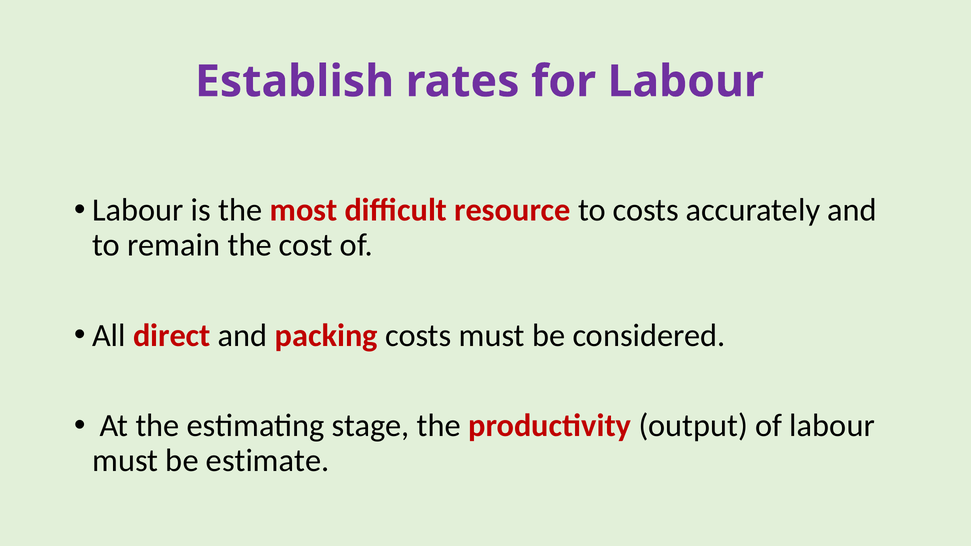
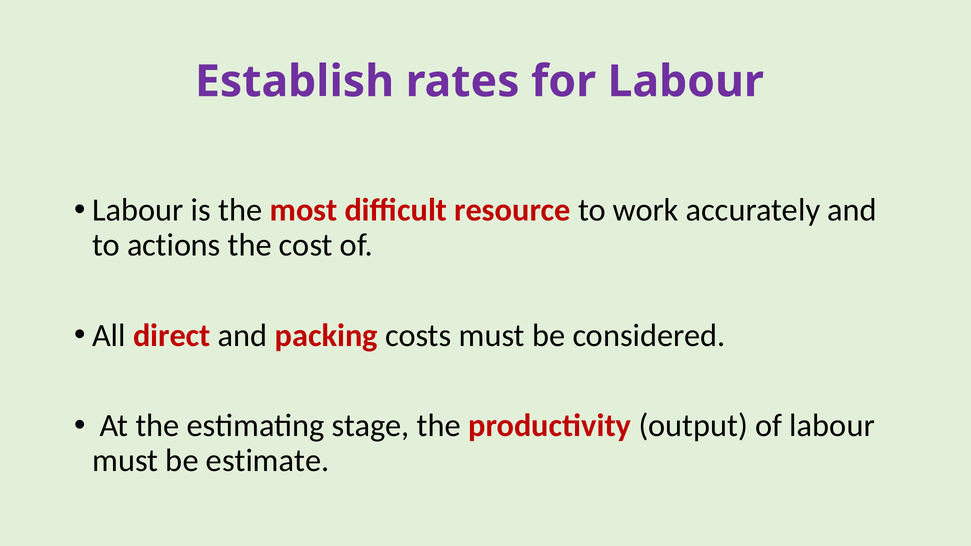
to costs: costs -> work
remain: remain -> actions
